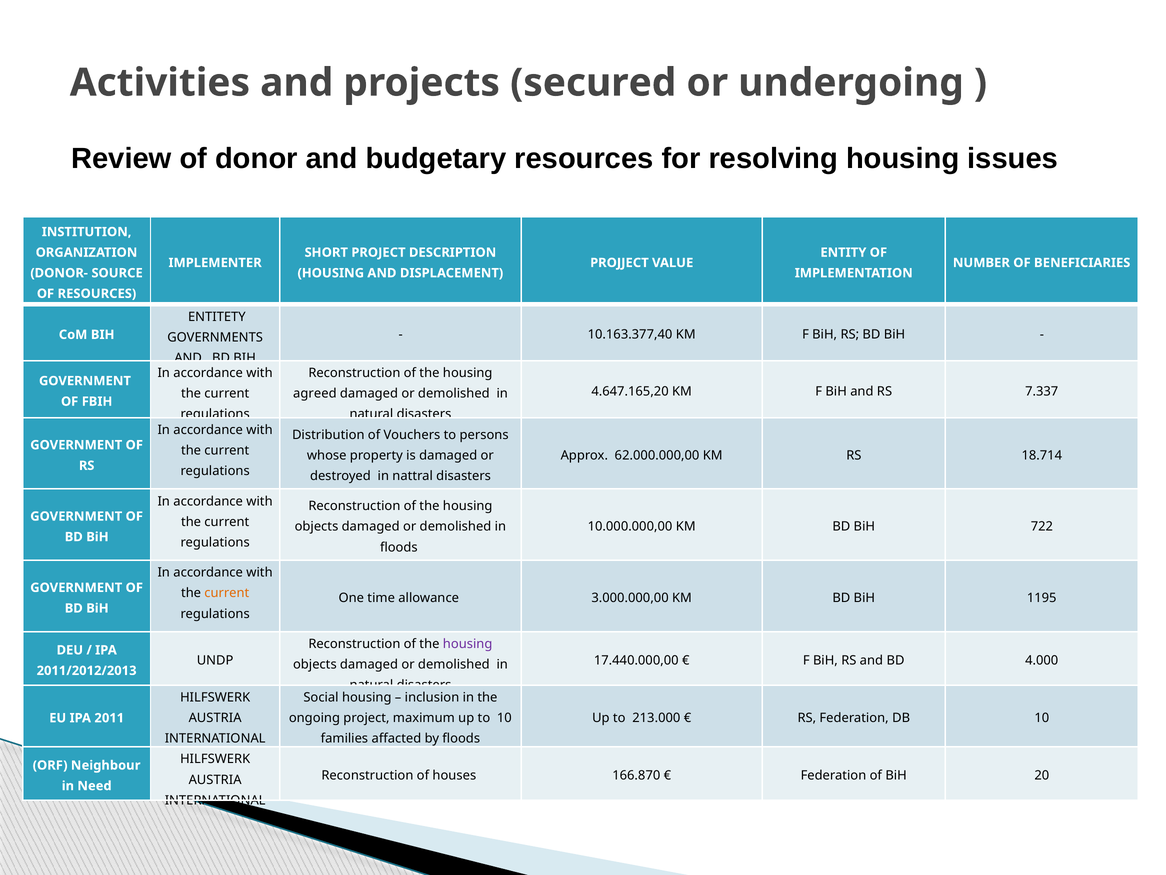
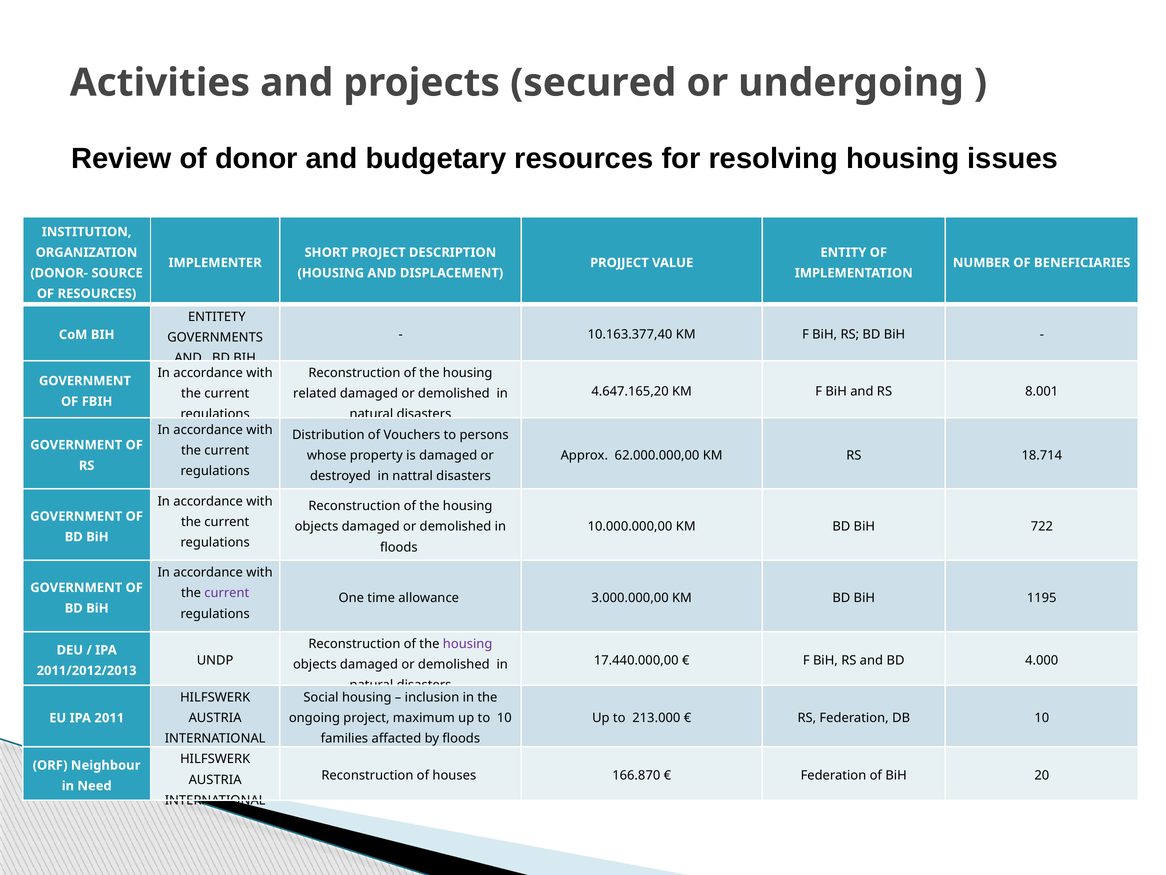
7.337: 7.337 -> 8.001
agreed: agreed -> related
current at (227, 593) colour: orange -> purple
